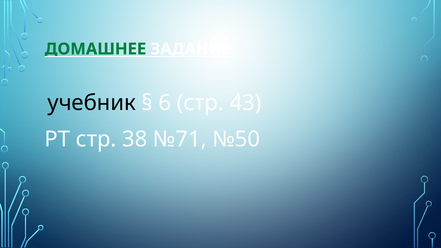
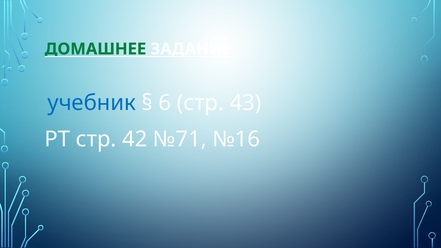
учебник colour: black -> blue
38: 38 -> 42
№50: №50 -> №16
